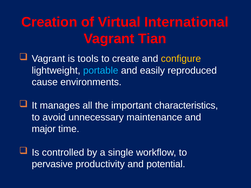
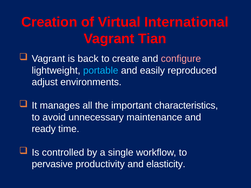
tools: tools -> back
configure colour: yellow -> pink
cause: cause -> adjust
major: major -> ready
potential: potential -> elasticity
